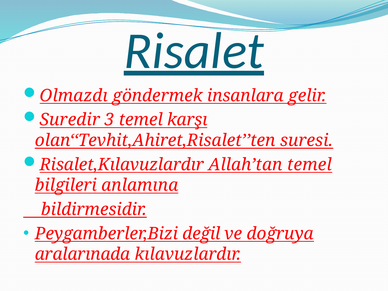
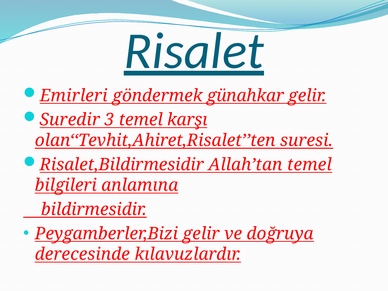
Olmazdı: Olmazdı -> Emirleri
insanlara: insanlara -> günahkar
Risalet,Kılavuzlardır: Risalet,Kılavuzlardır -> Risalet,Bildirmesidir
Peygamberler,Bizi değil: değil -> gelir
aralarınada: aralarınada -> derecesinde
